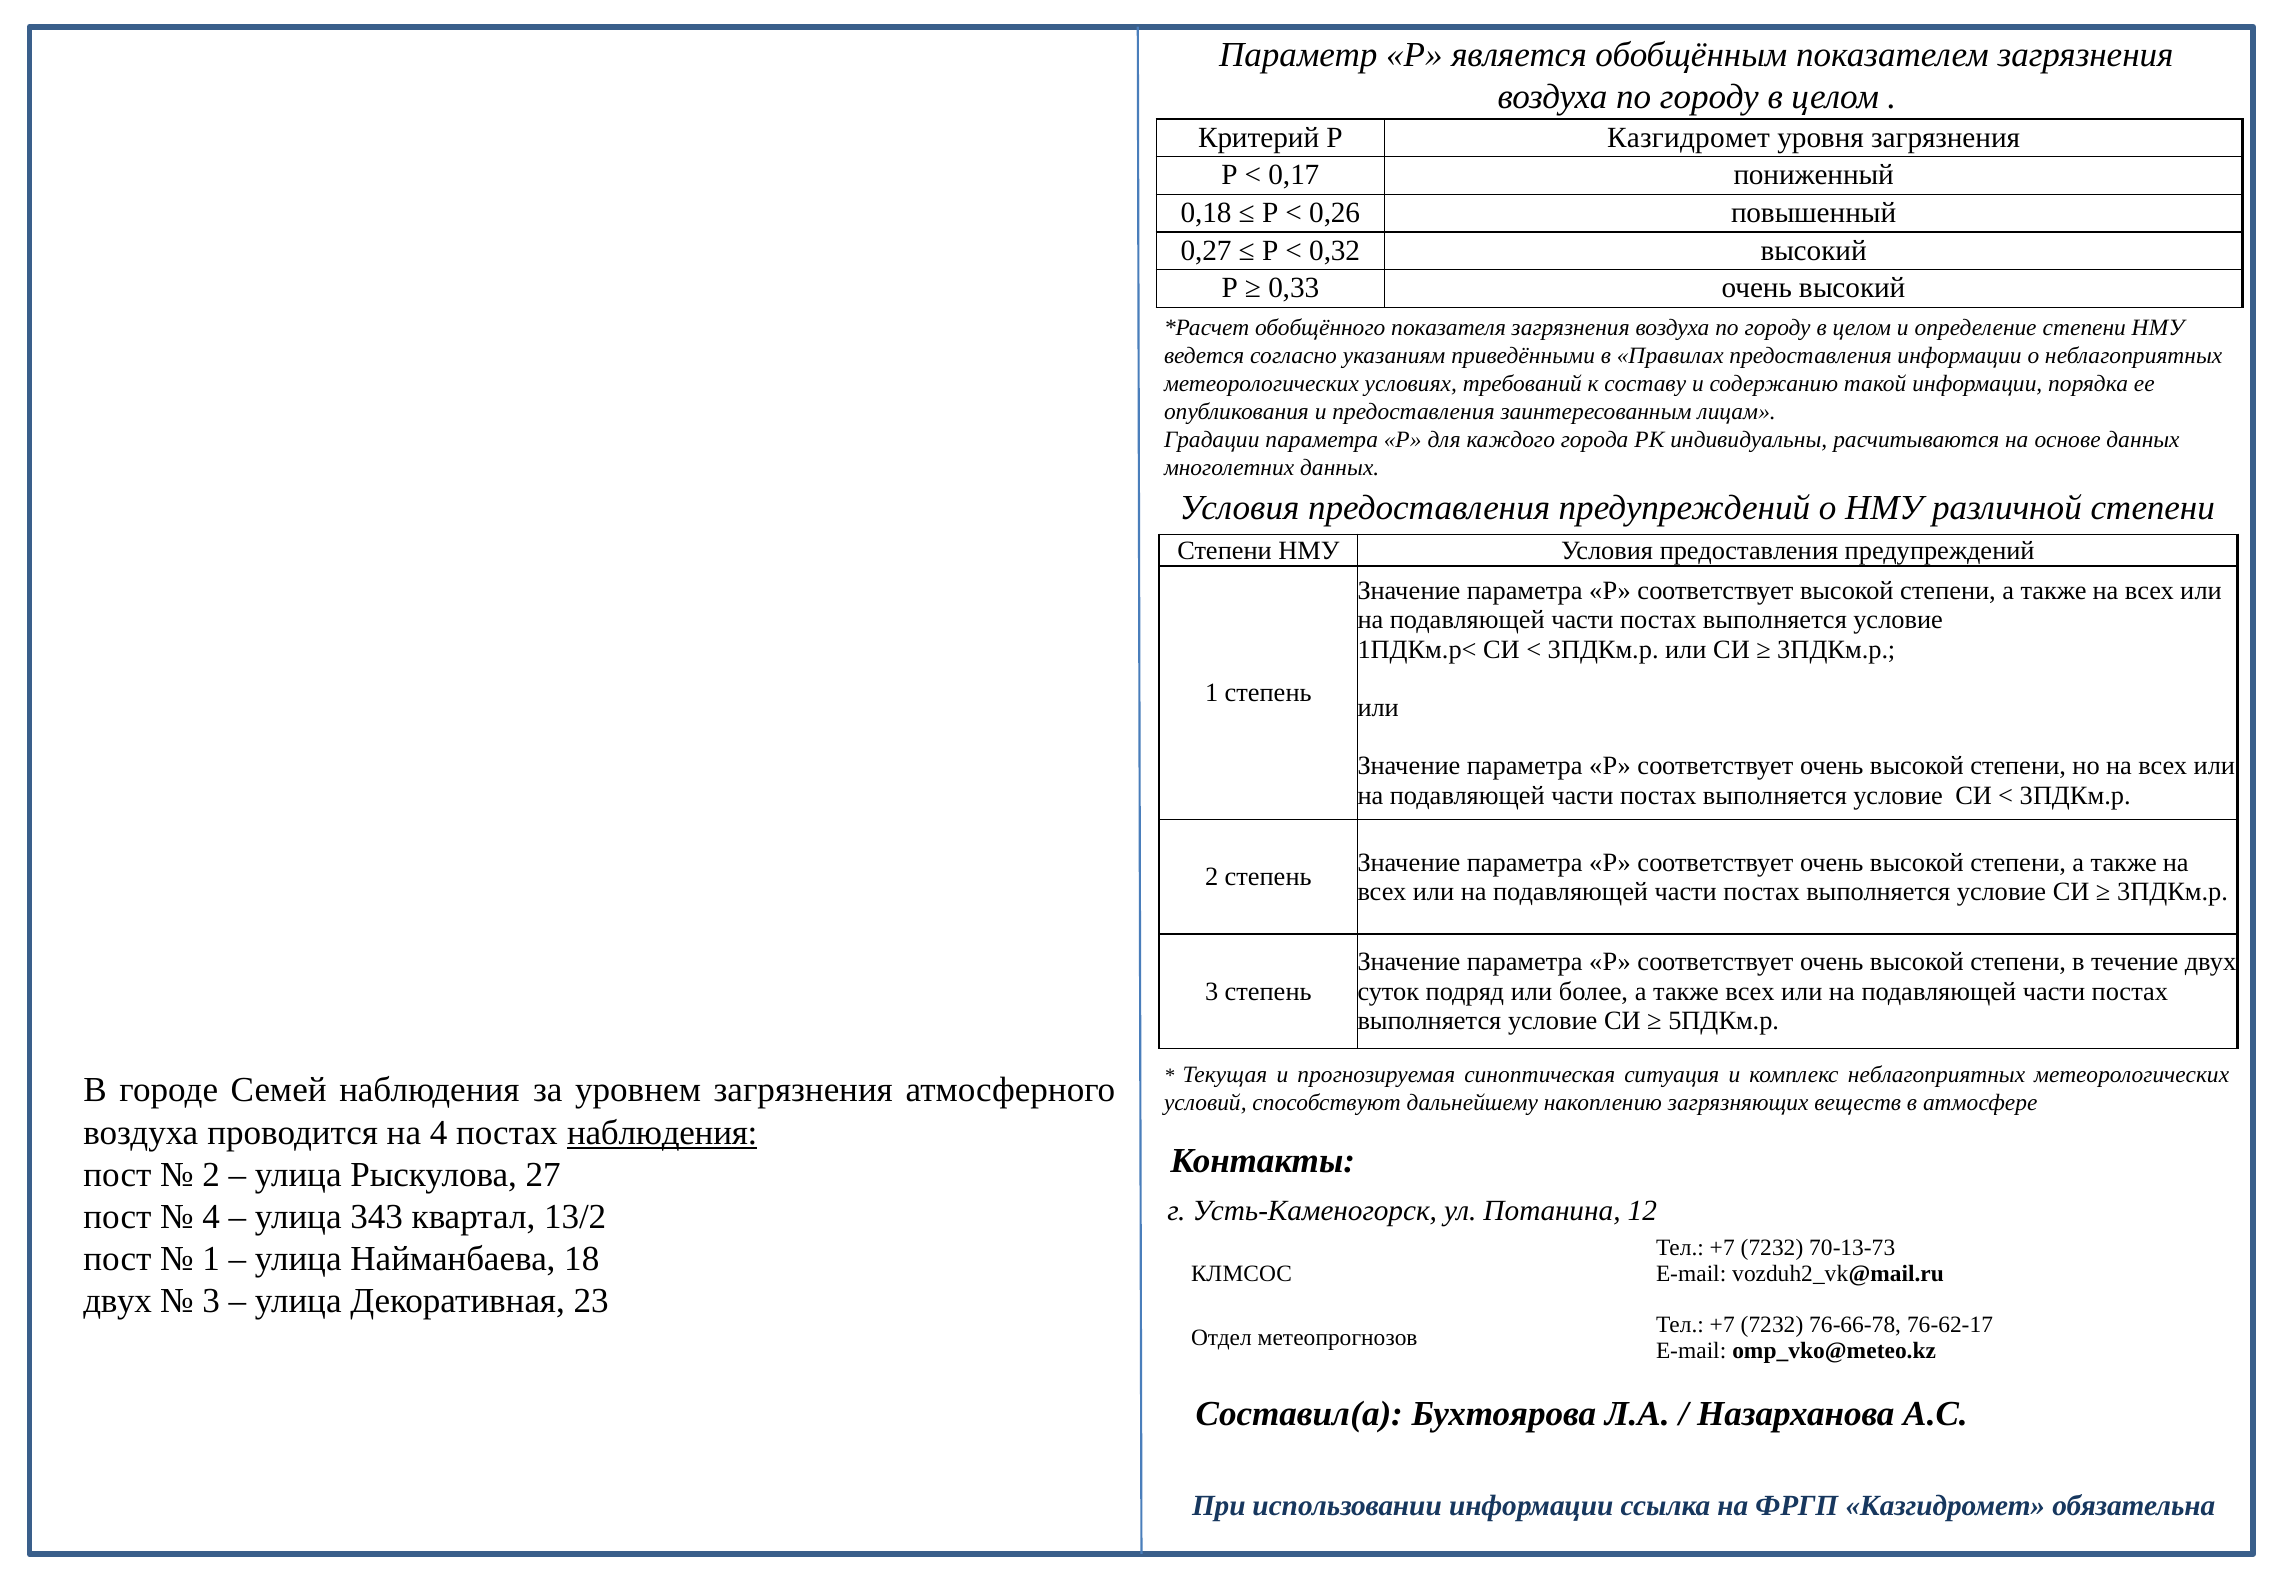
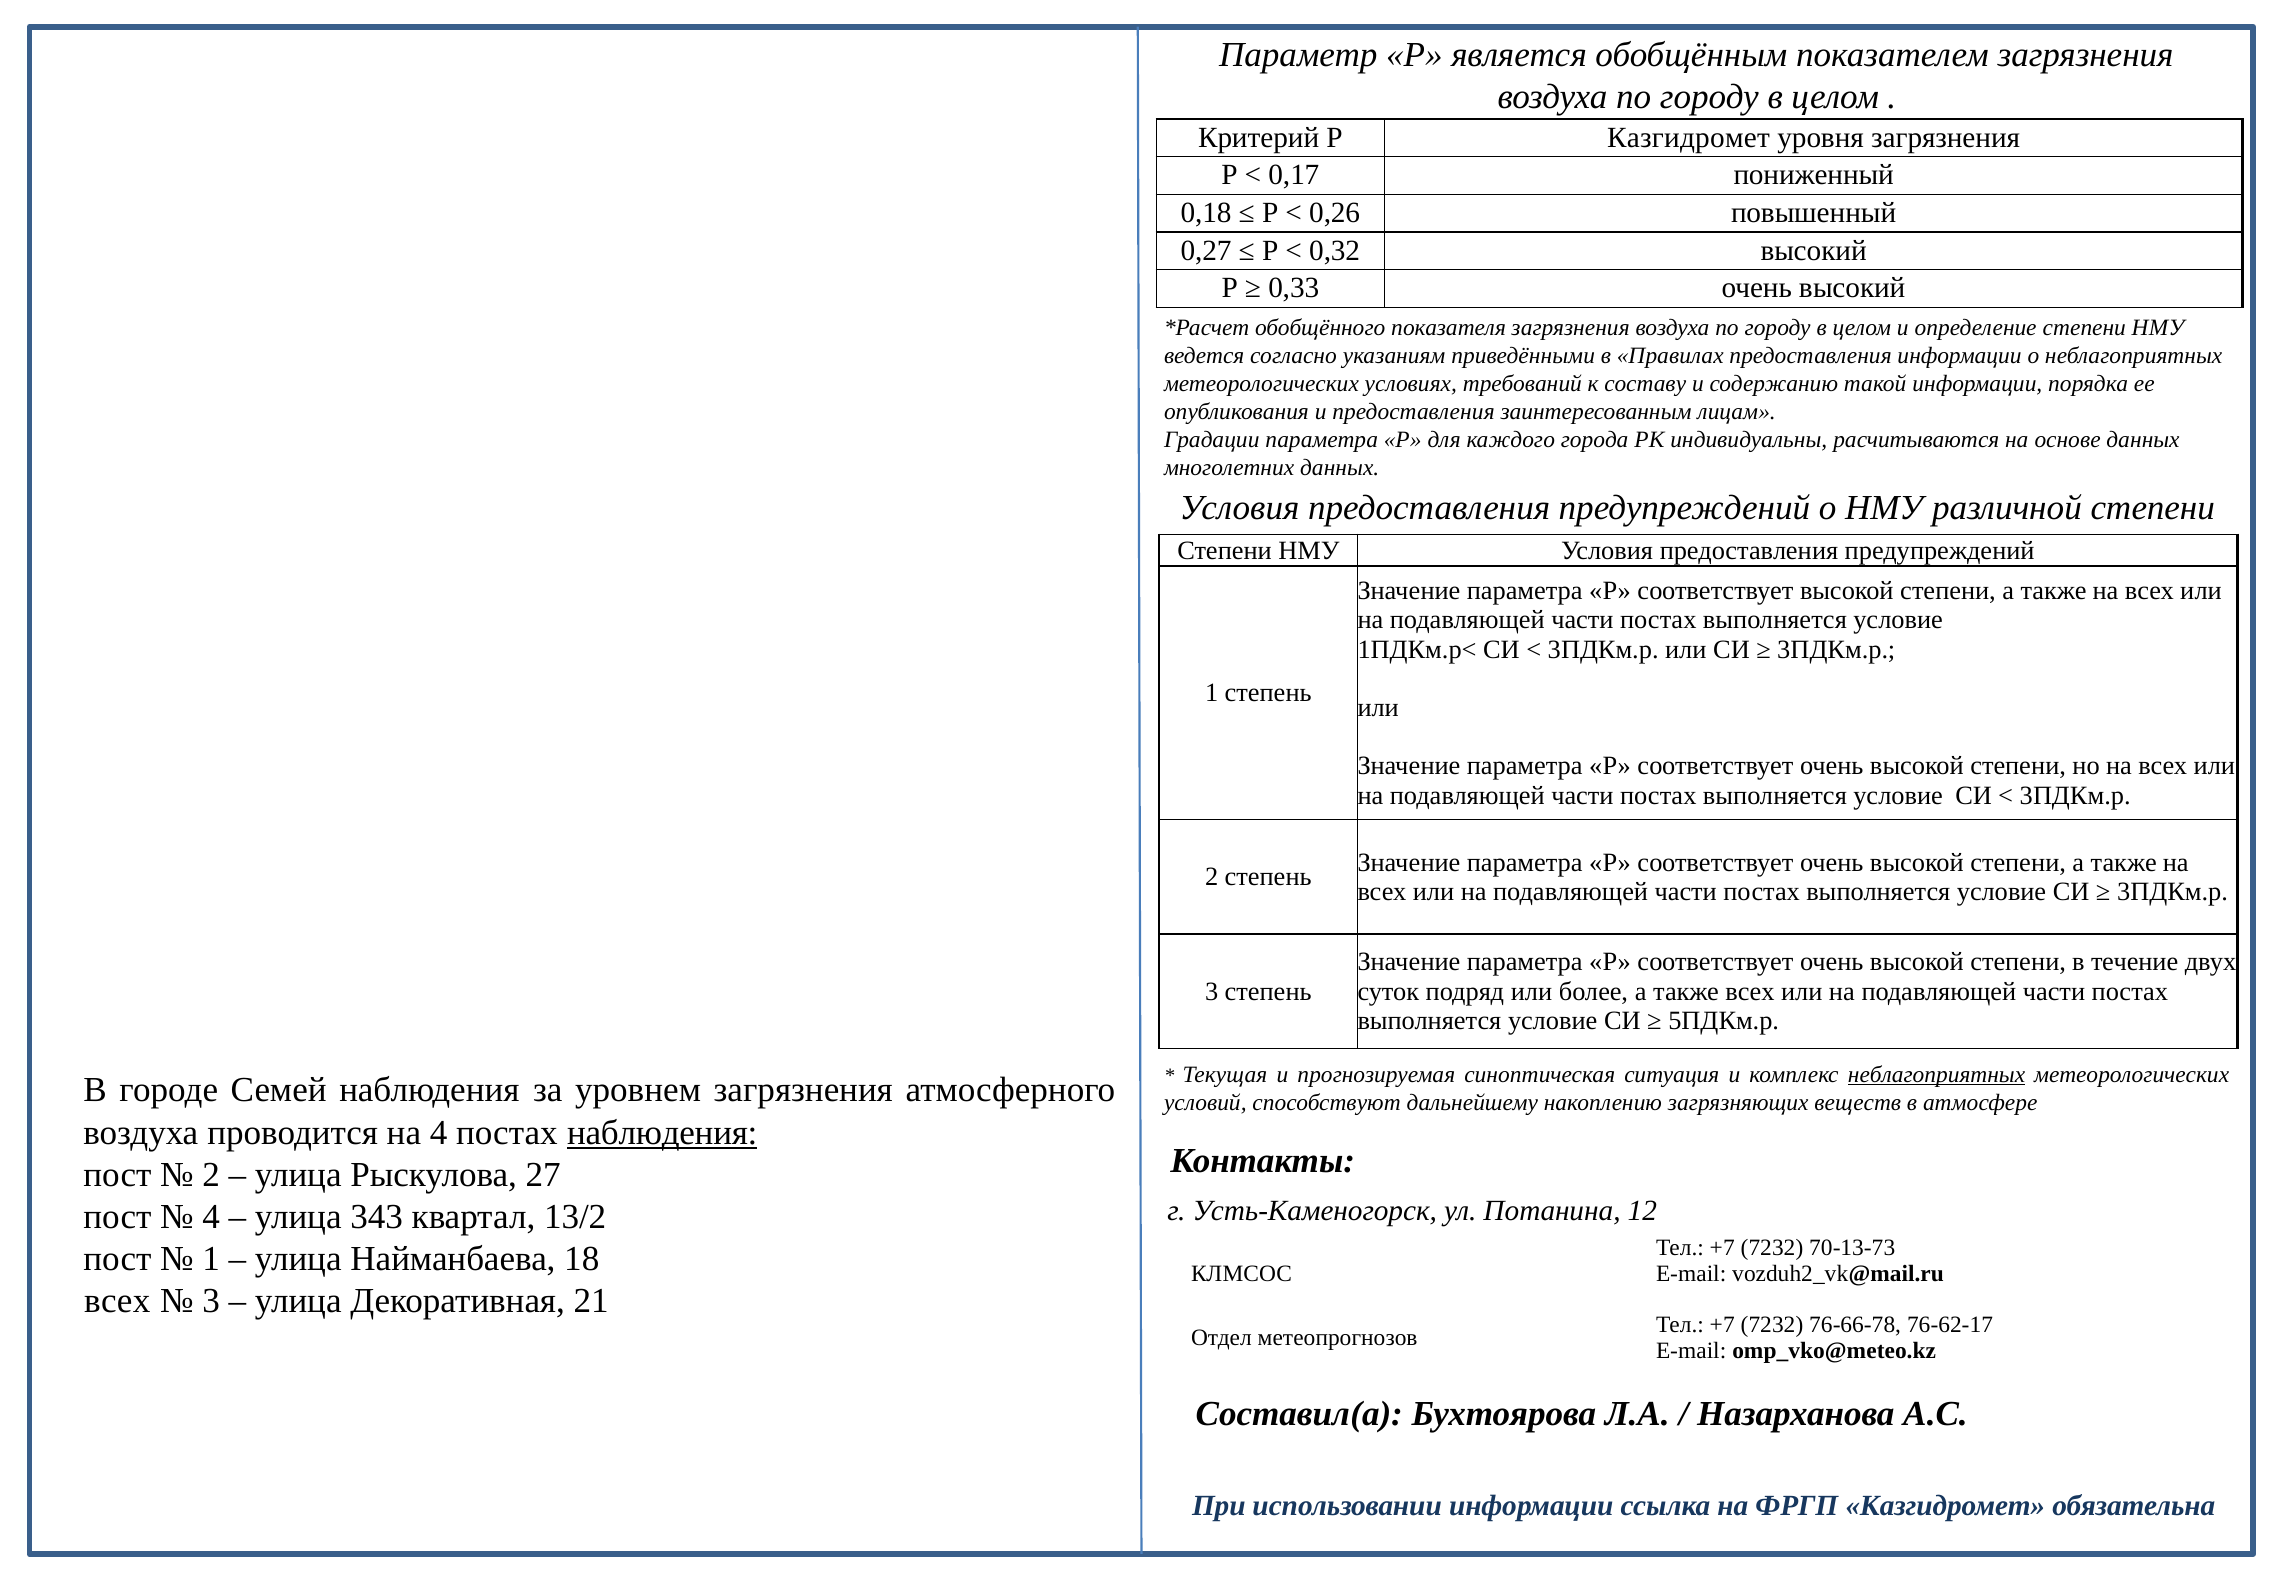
неблагоприятных at (1937, 1074) underline: none -> present
двух at (118, 1301): двух -> всех
23: 23 -> 21
